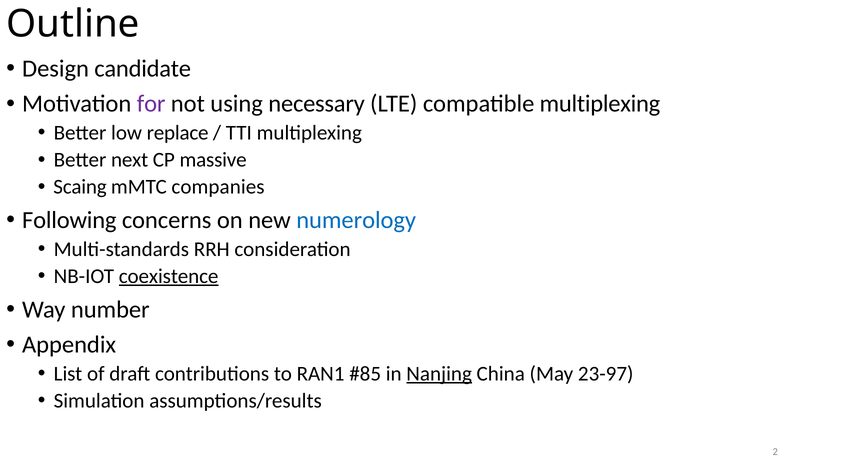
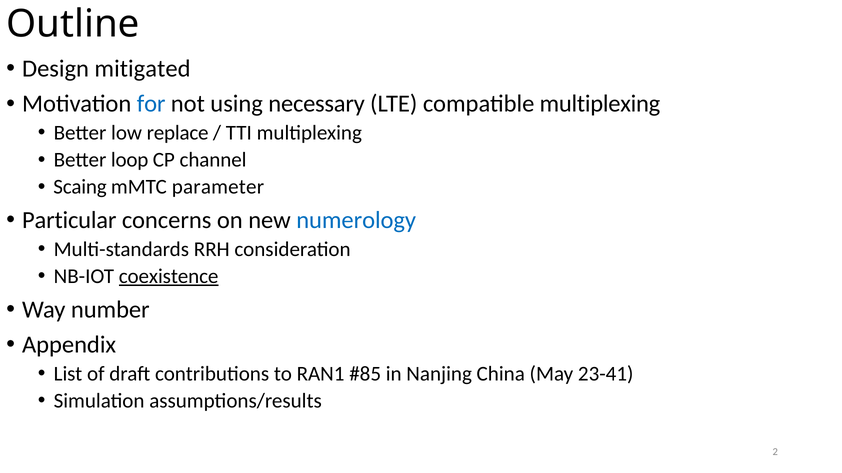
candidate: candidate -> mitigated
for colour: purple -> blue
next: next -> loop
massive: massive -> channel
companies: companies -> parameter
Following: Following -> Particular
Nanjing underline: present -> none
23-97: 23-97 -> 23-41
